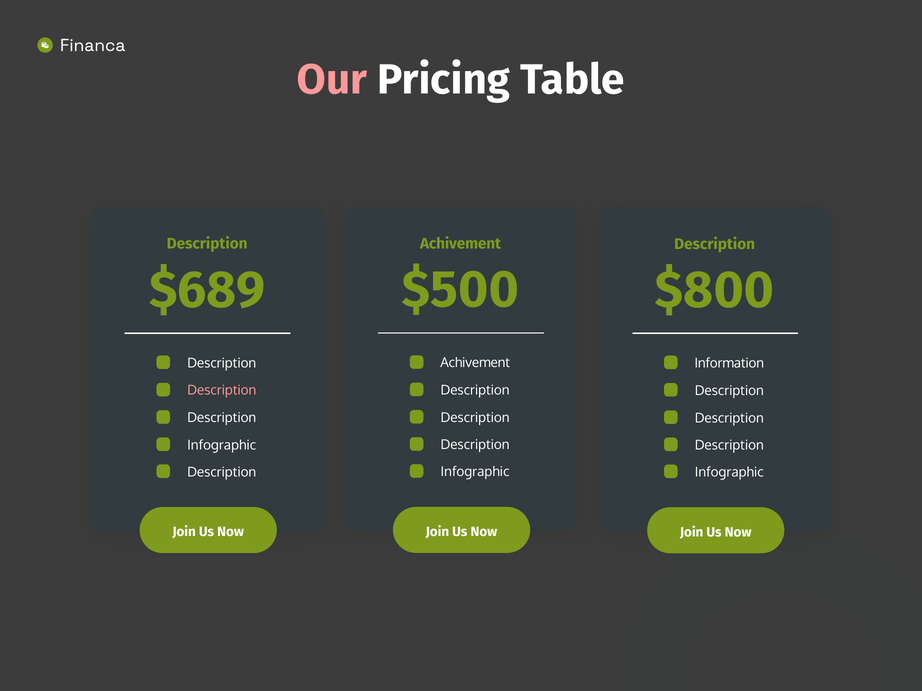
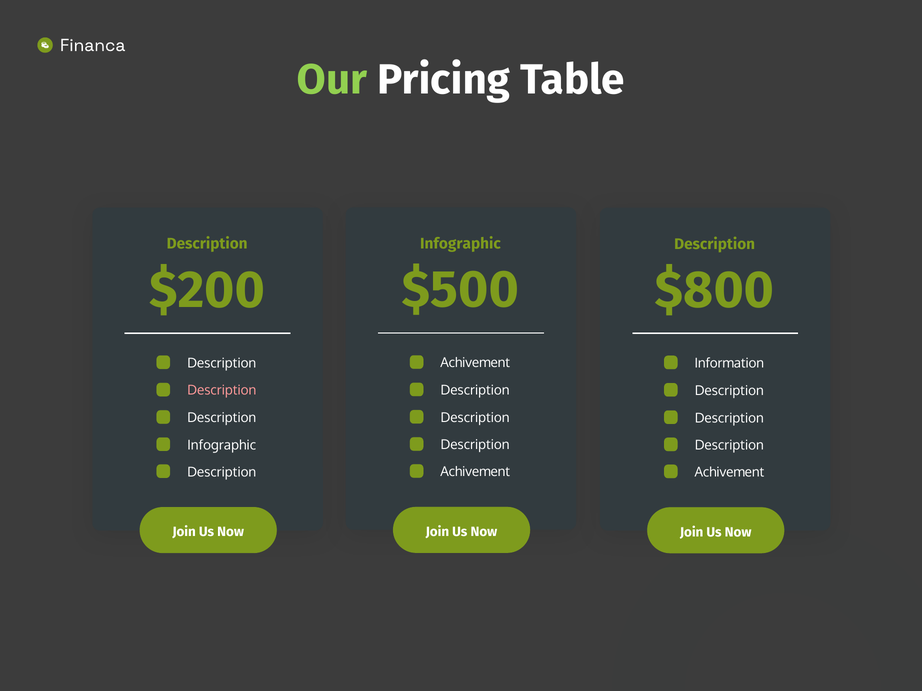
Our colour: pink -> light green
Achivement at (461, 244): Achivement -> Infographic
$689: $689 -> $200
Infographic at (475, 472): Infographic -> Achivement
Infographic at (729, 473): Infographic -> Achivement
